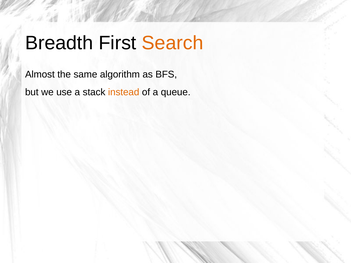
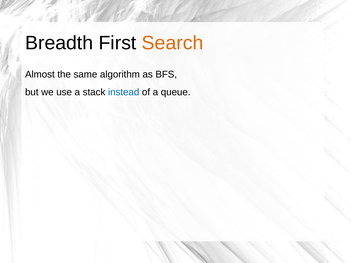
instead colour: orange -> blue
